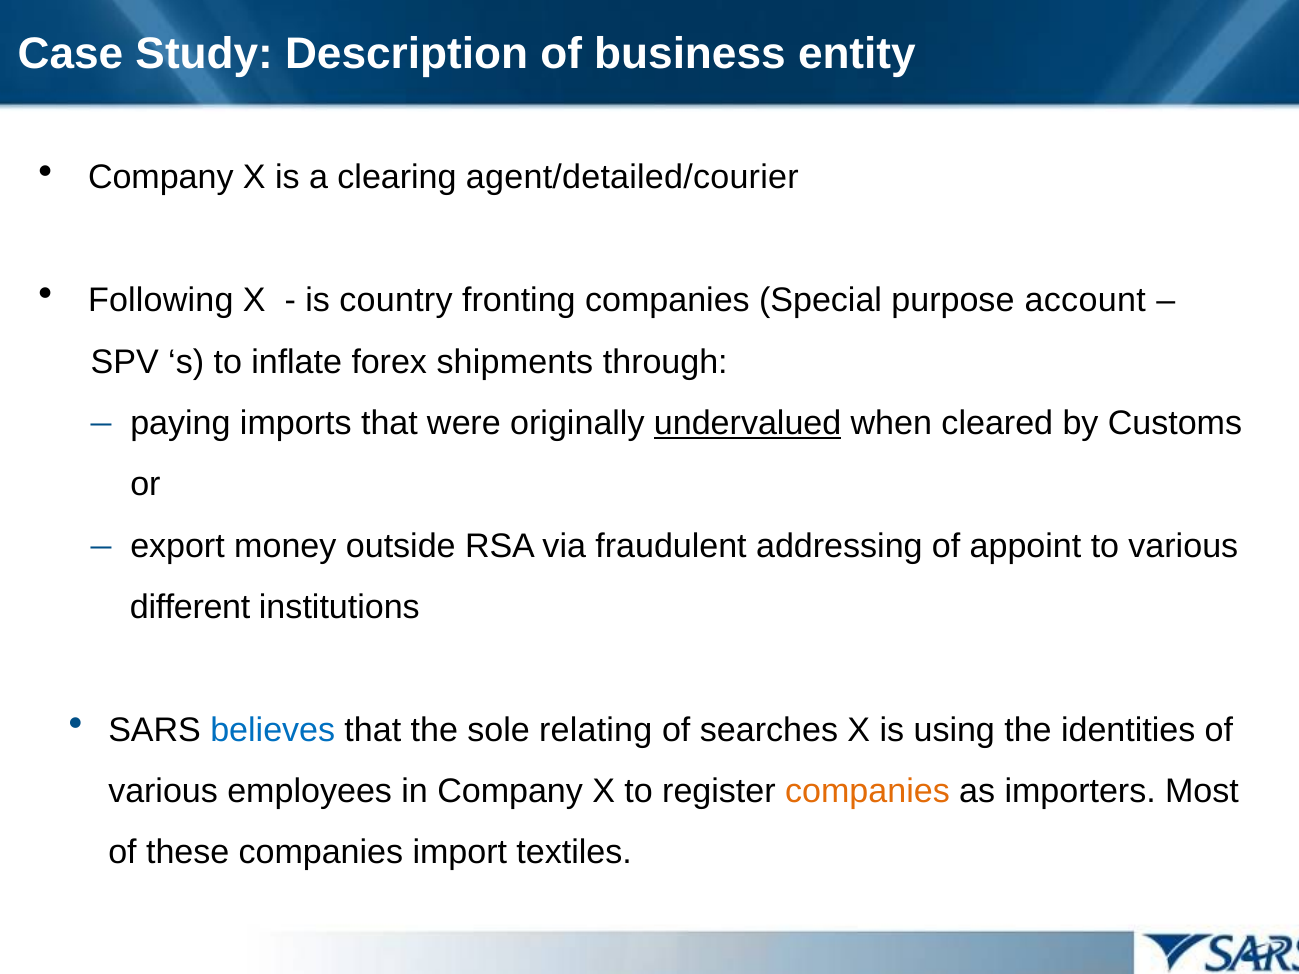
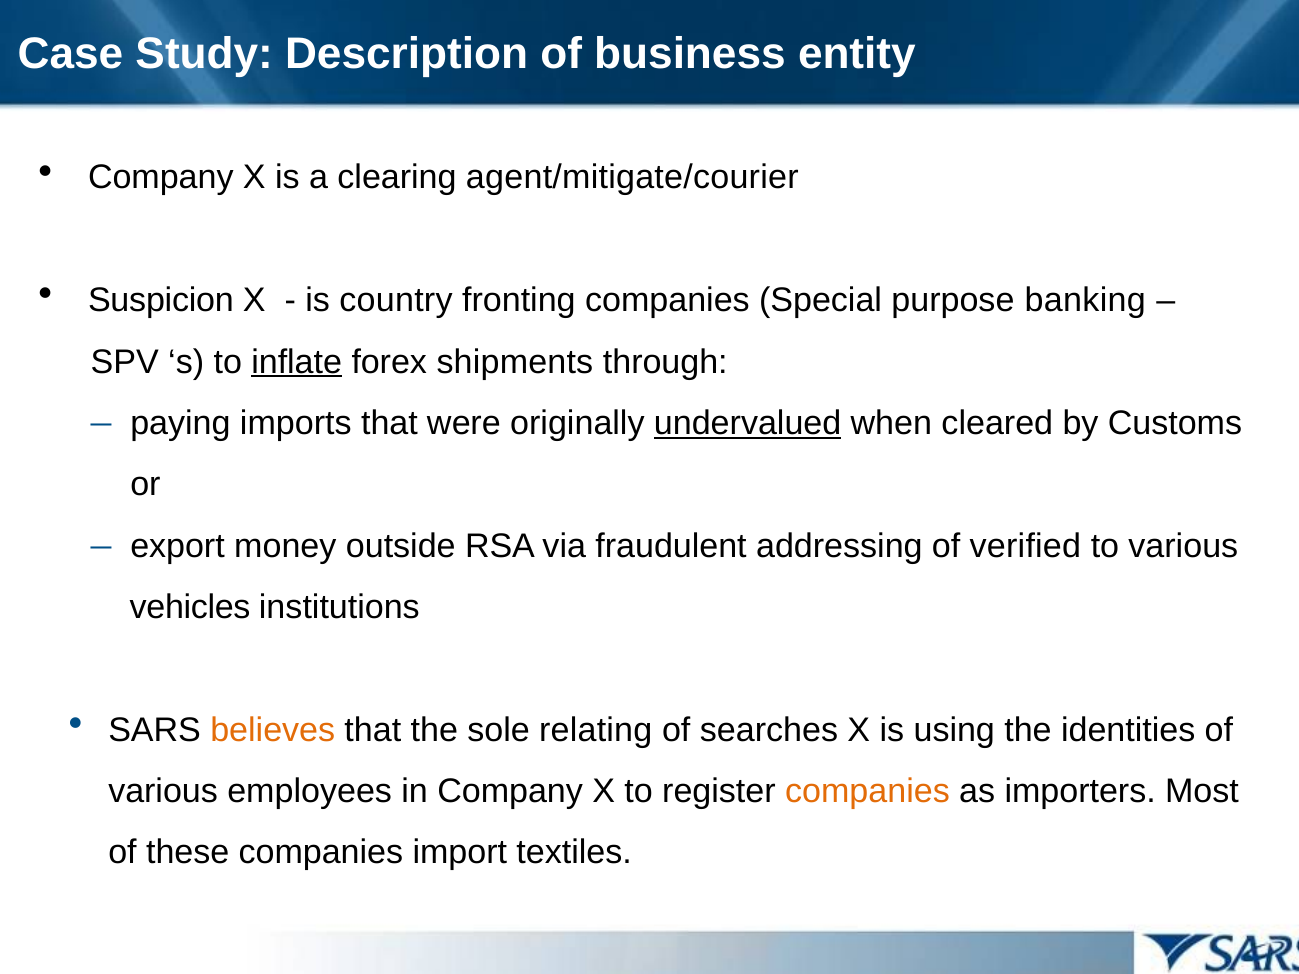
agent/detailed/courier: agent/detailed/courier -> agent/mitigate/courier
Following: Following -> Suspicion
account: account -> banking
inflate underline: none -> present
appoint: appoint -> verified
different: different -> vehicles
believes colour: blue -> orange
